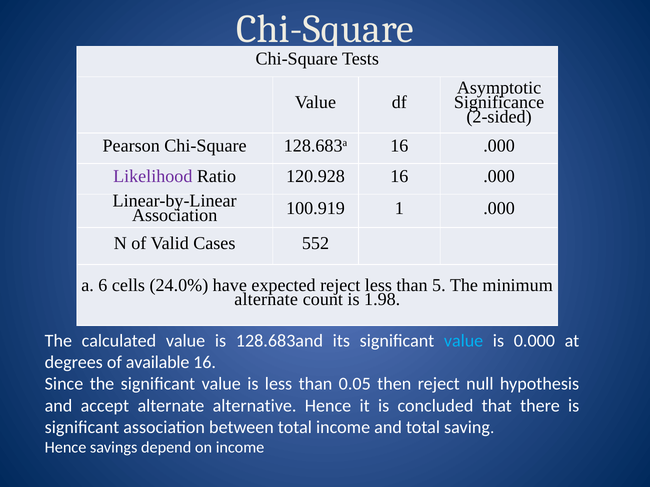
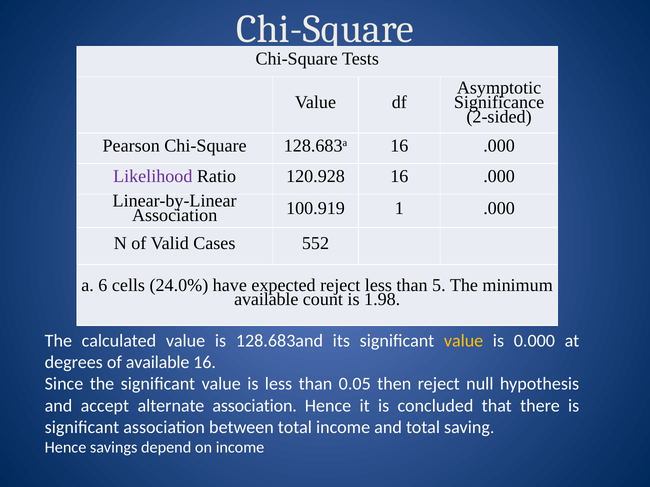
alternate at (266, 300): alternate -> available
value at (464, 341) colour: light blue -> yellow
alternate alternative: alternative -> association
